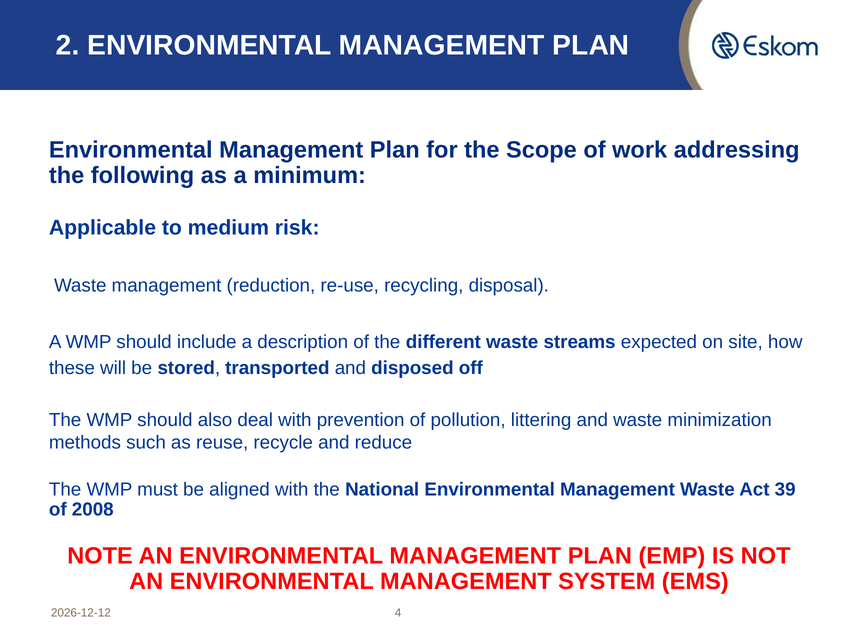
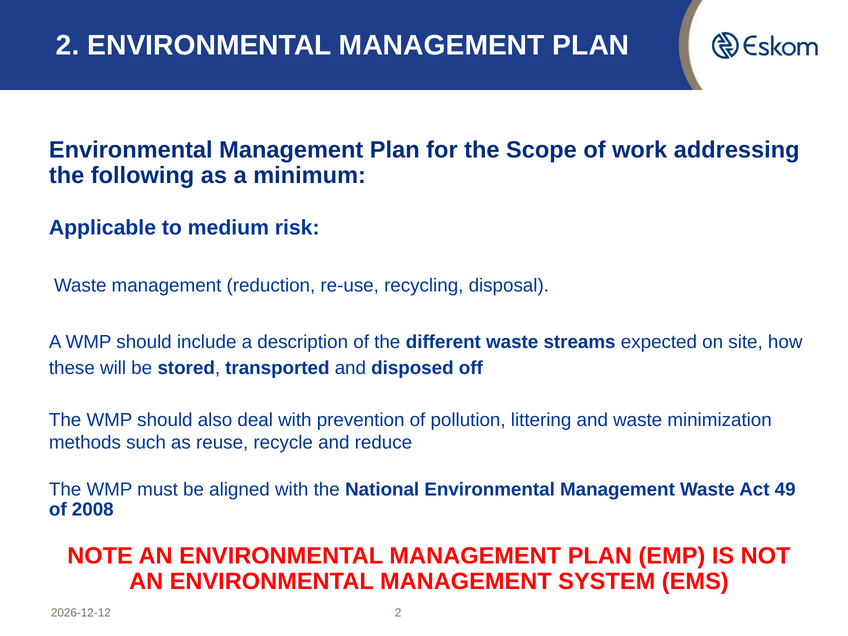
39: 39 -> 49
4 at (398, 613): 4 -> 2
